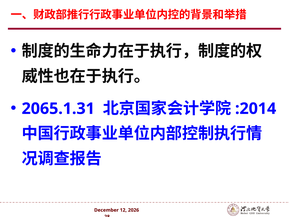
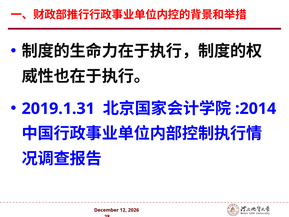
2065.1.31: 2065.1.31 -> 2019.1.31
